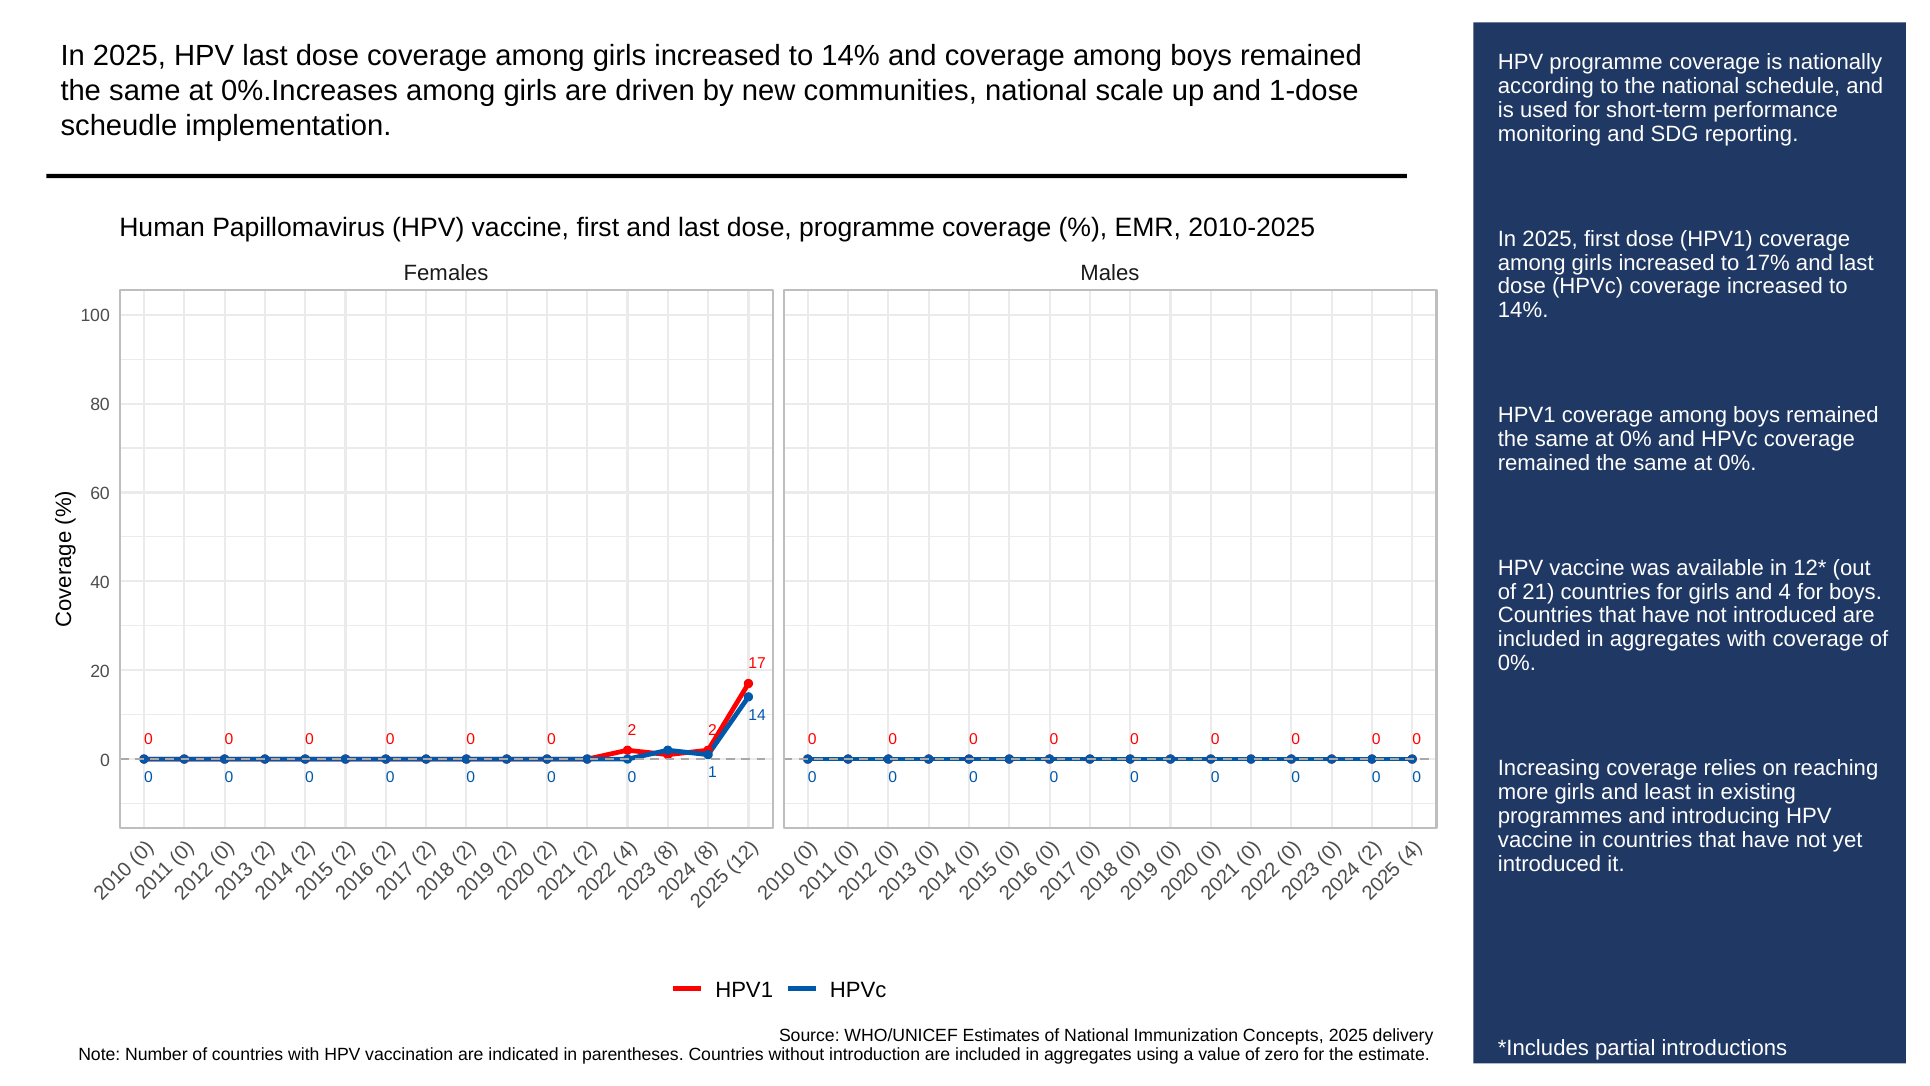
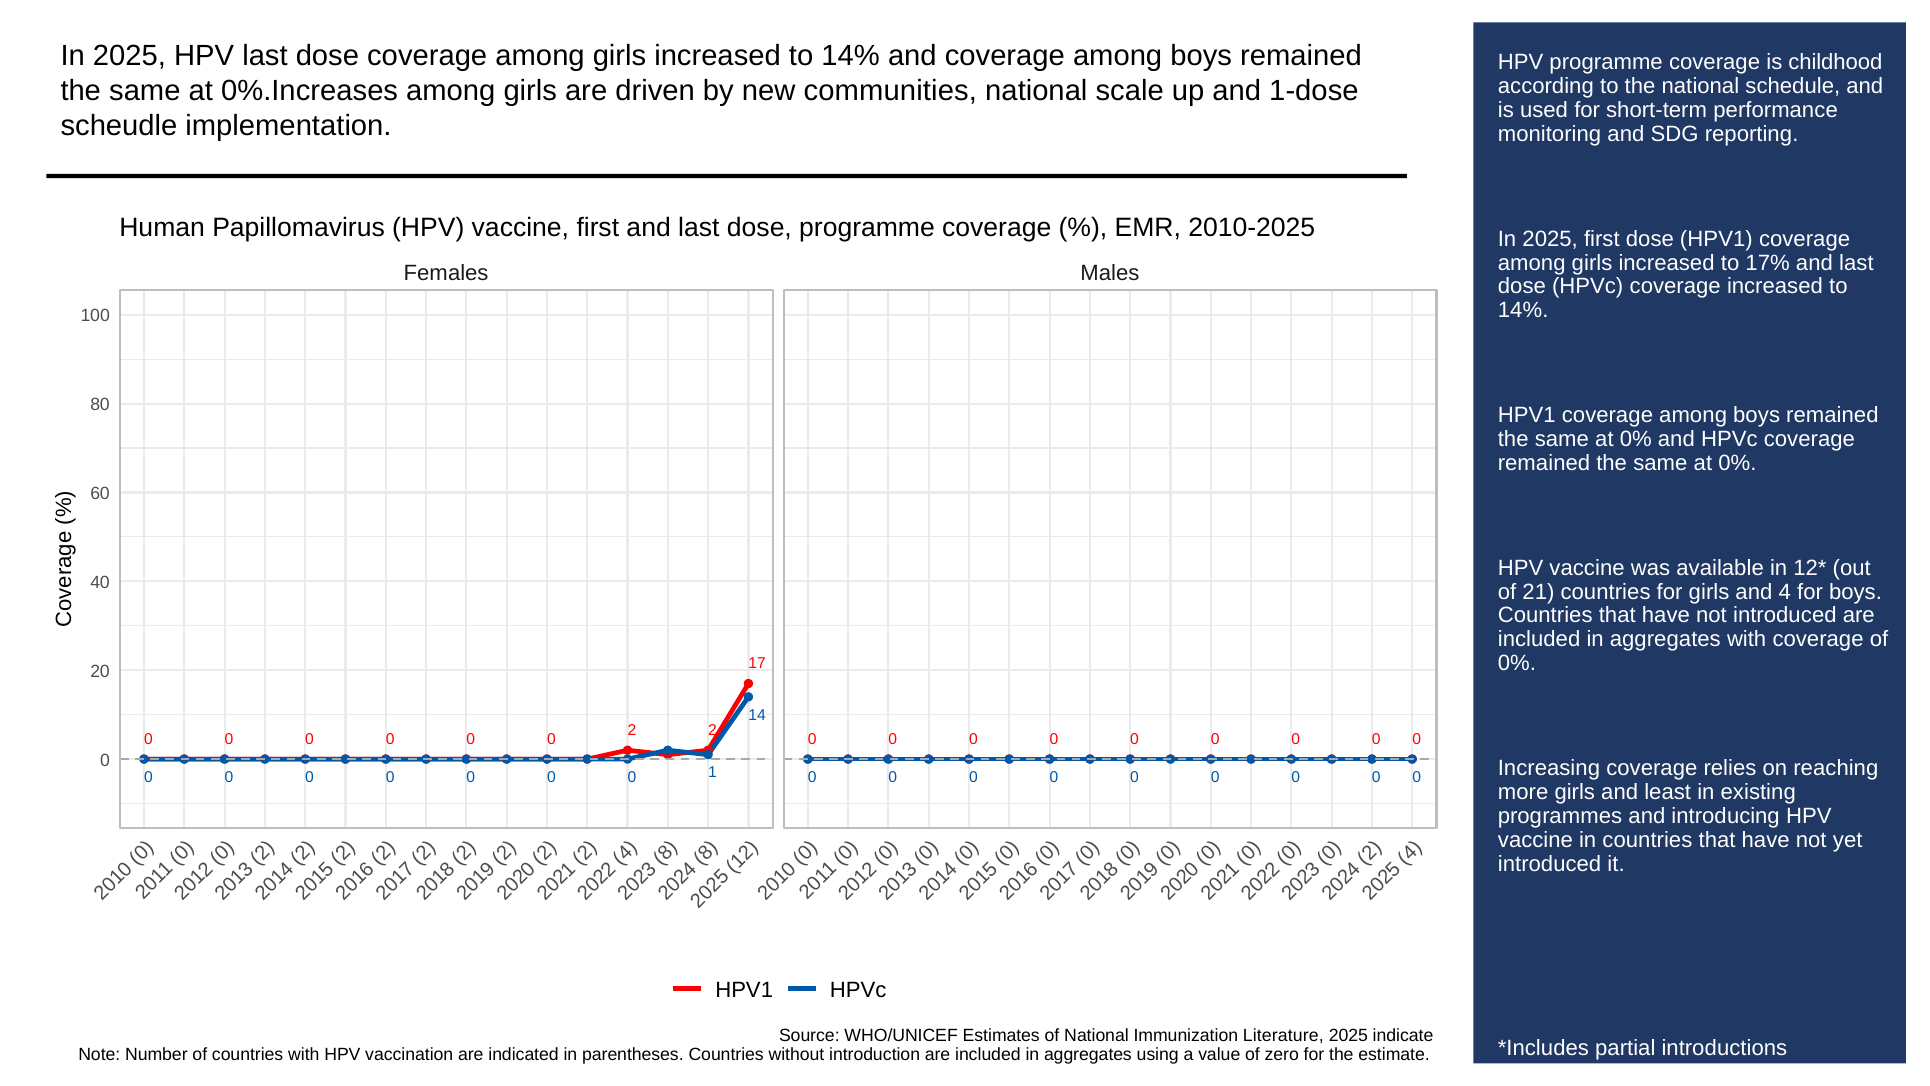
nationally: nationally -> childhood
Concepts: Concepts -> Literature
delivery: delivery -> indicate
